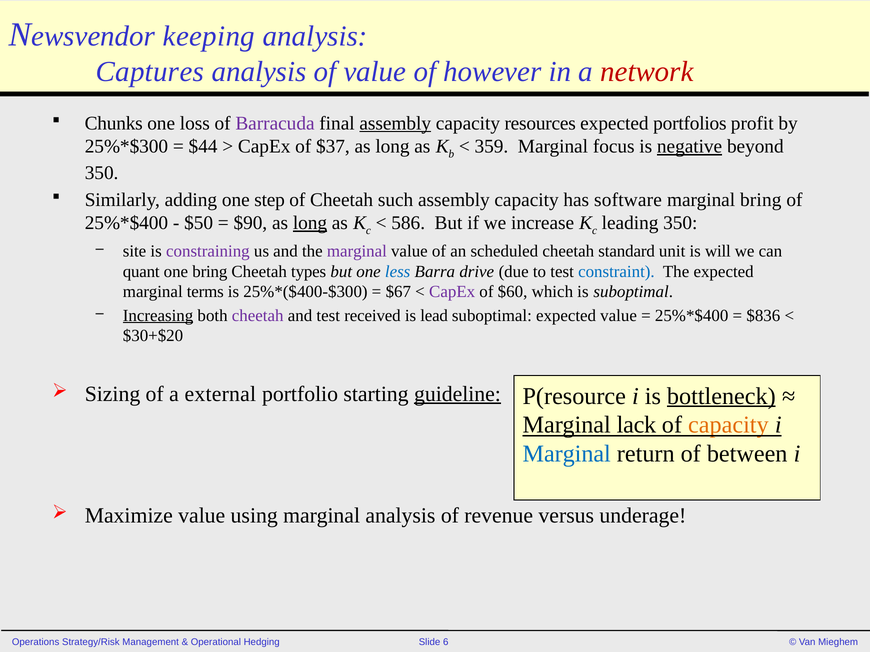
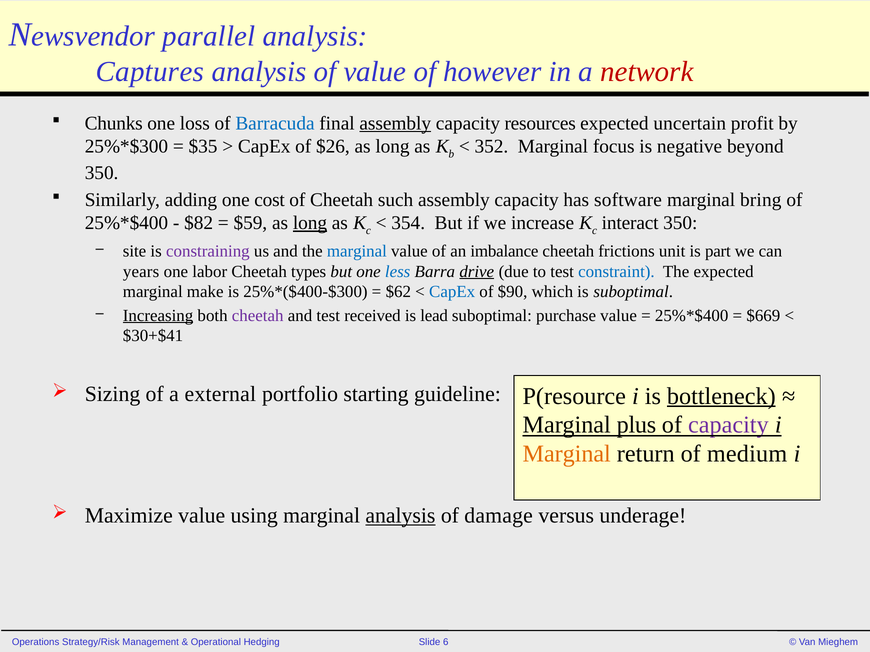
keeping: keeping -> parallel
Barracuda colour: purple -> blue
portfolios: portfolios -> uncertain
$44: $44 -> $35
$37: $37 -> $26
359: 359 -> 352
negative underline: present -> none
step: step -> cost
$50: $50 -> $82
$90: $90 -> $59
586: 586 -> 354
leading: leading -> interact
marginal at (357, 251) colour: purple -> blue
scheduled: scheduled -> imbalance
standard: standard -> frictions
will: will -> part
quant: quant -> years
one bring: bring -> labor
drive underline: none -> present
terms: terms -> make
$67: $67 -> $62
CapEx at (452, 292) colour: purple -> blue
$60: $60 -> $90
suboptimal expected: expected -> purchase
$836: $836 -> $669
$30+$20: $30+$20 -> $30+$41
guideline underline: present -> none
lack: lack -> plus
capacity at (728, 425) colour: orange -> purple
Marginal at (567, 454) colour: blue -> orange
between: between -> medium
analysis at (400, 516) underline: none -> present
revenue: revenue -> damage
